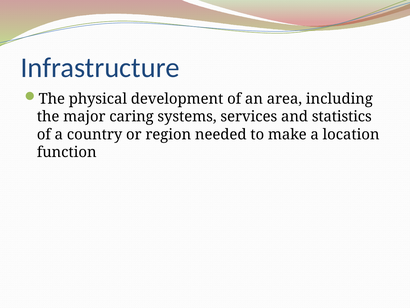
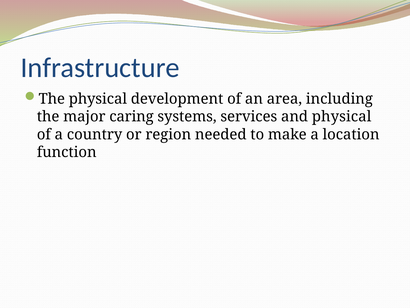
and statistics: statistics -> physical
